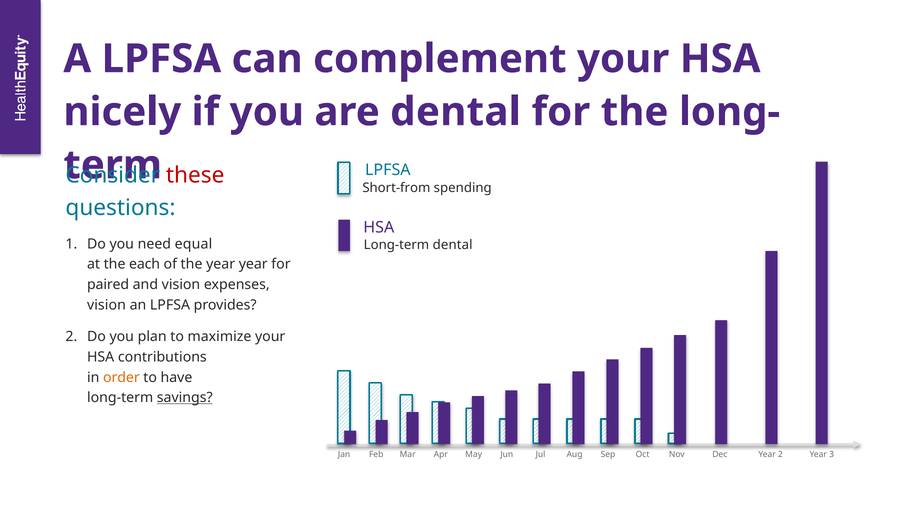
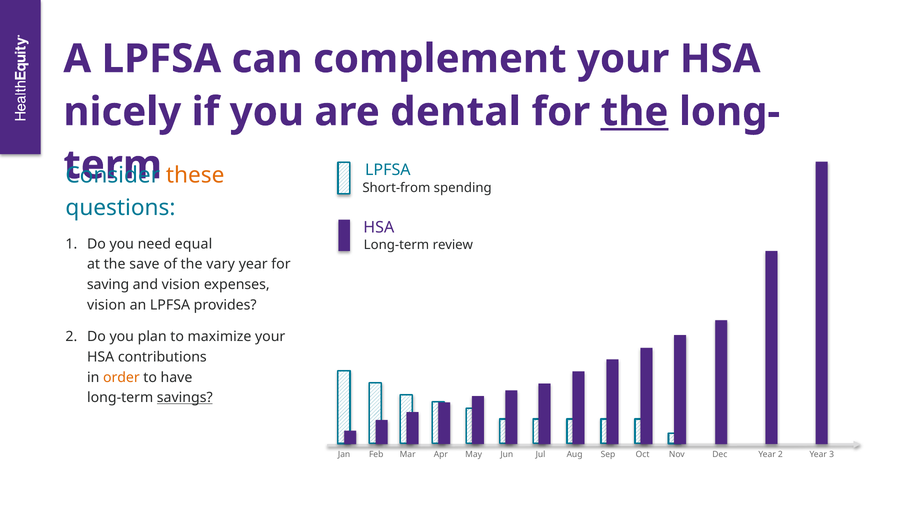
the at (635, 112) underline: none -> present
these colour: red -> orange
Long-term dental: dental -> review
each: each -> save
the year: year -> vary
paired: paired -> saving
